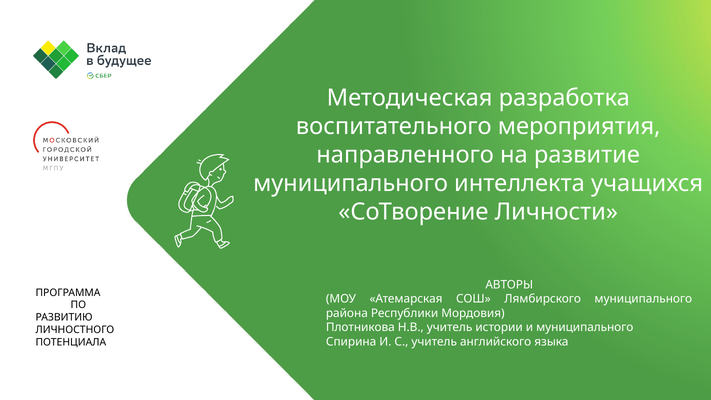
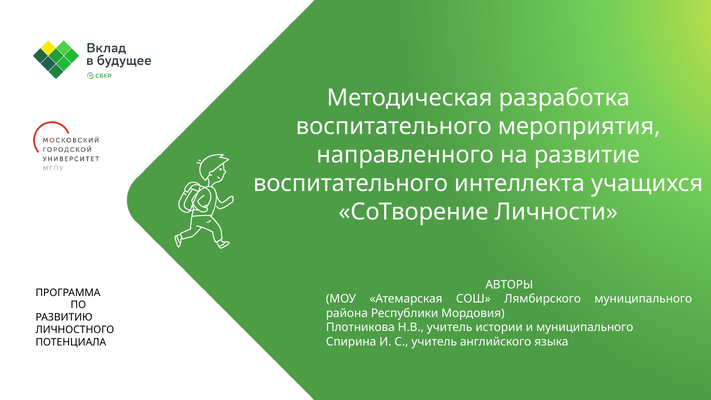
муниципального at (351, 183): муниципального -> воспитательного
